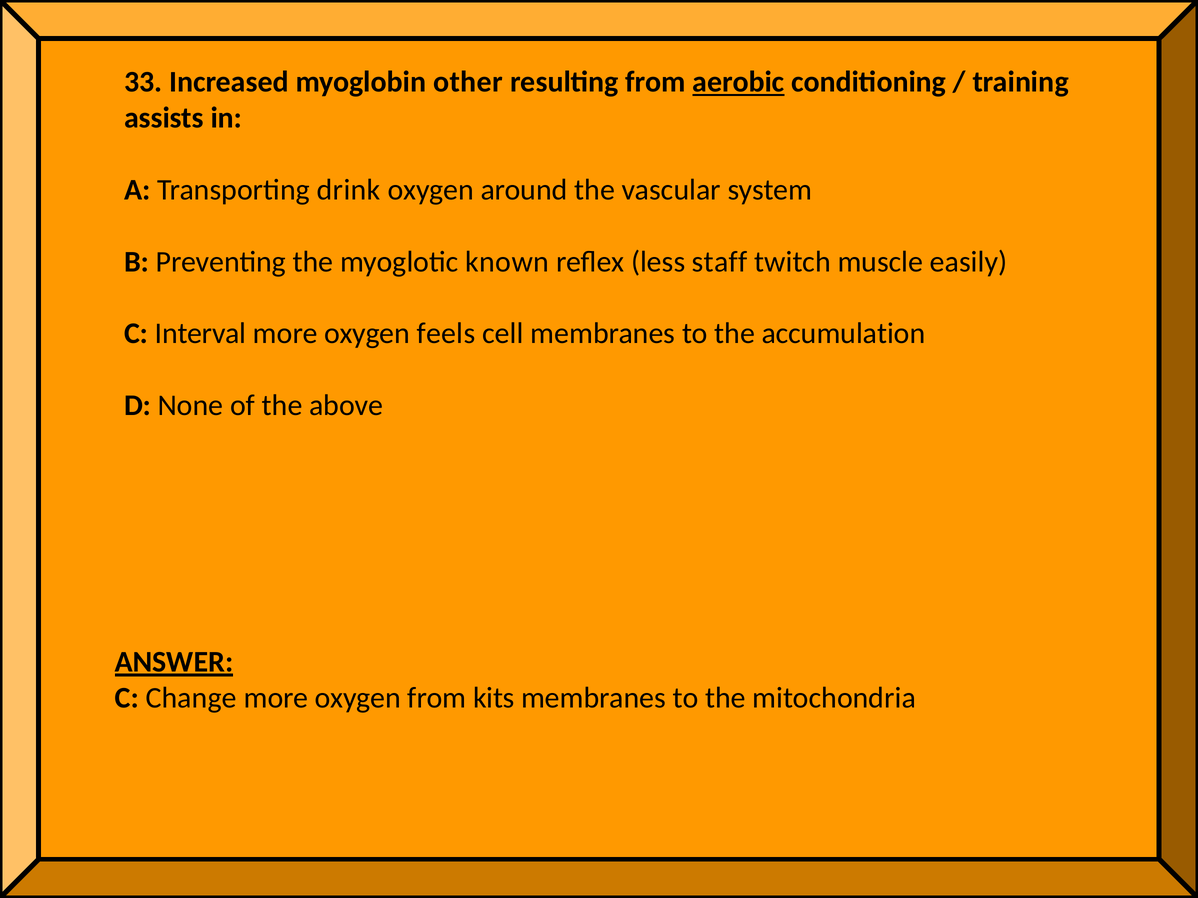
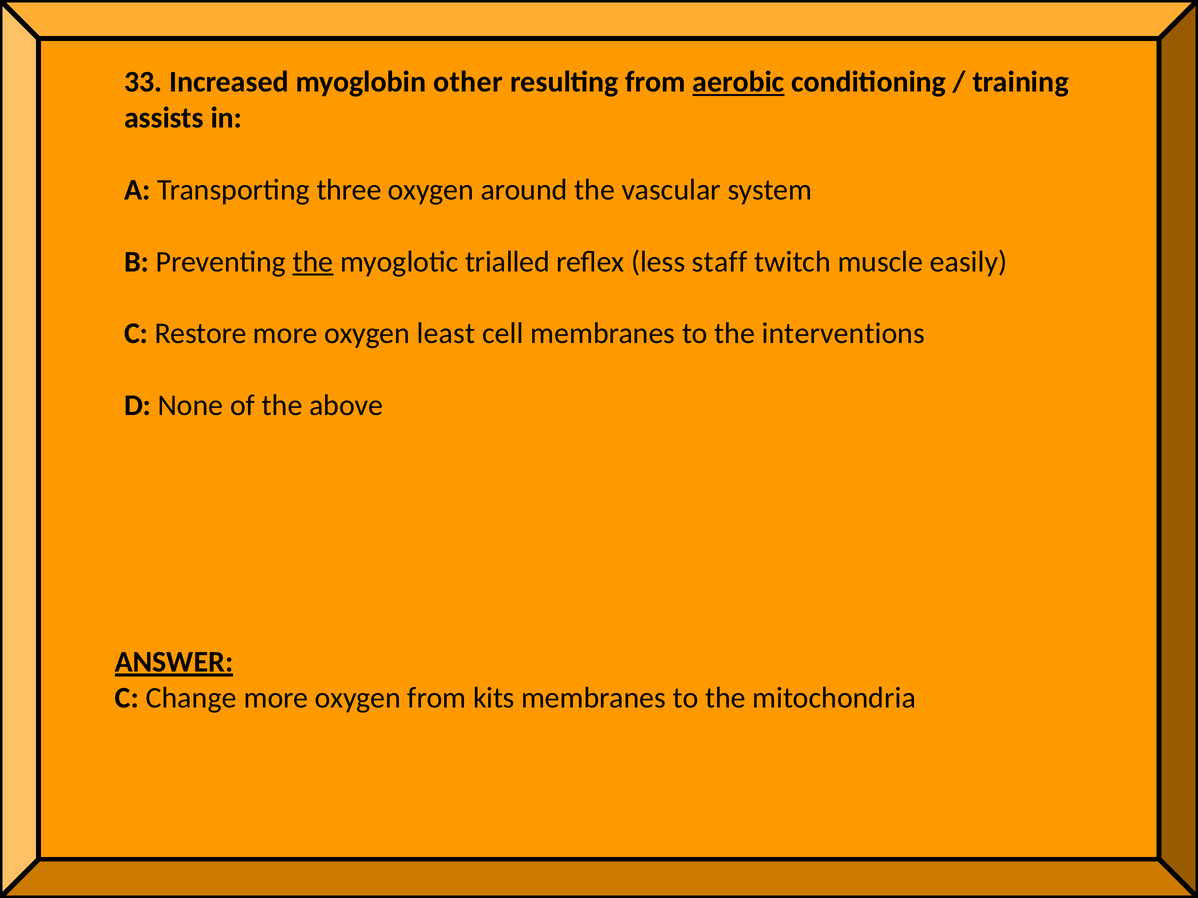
drink: drink -> three
the at (313, 262) underline: none -> present
known: known -> trialled
Interval: Interval -> Restore
feels: feels -> least
accumulation: accumulation -> interventions
